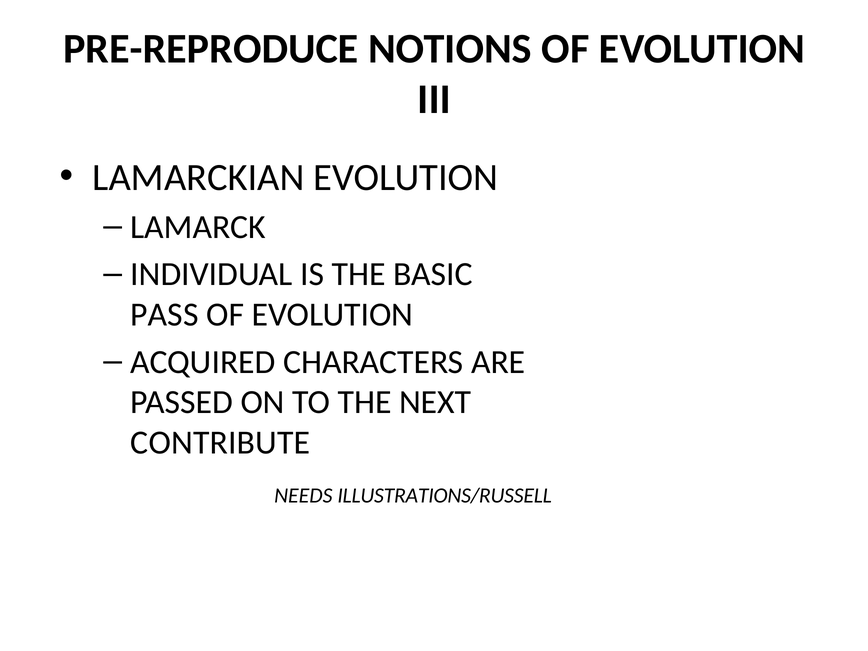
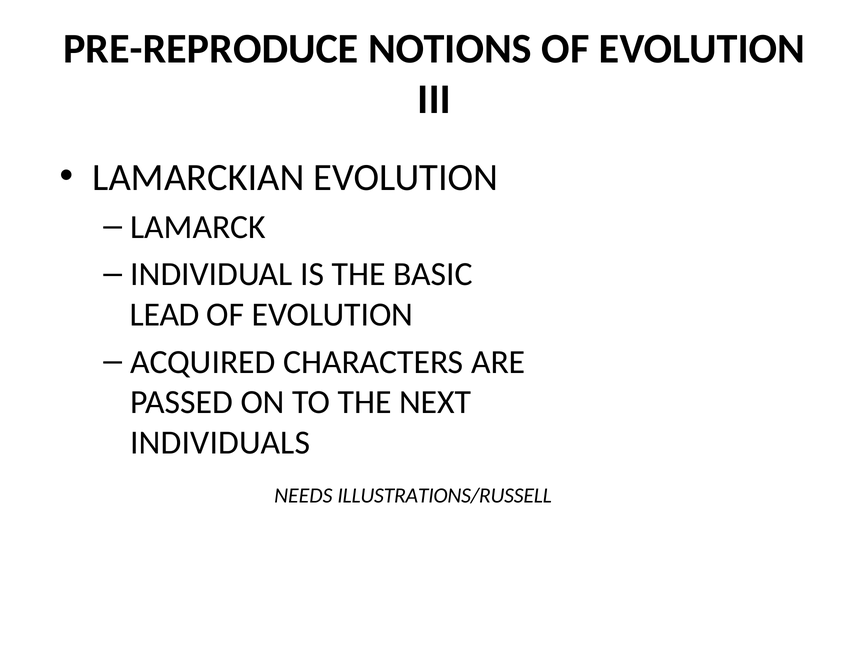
PASS: PASS -> LEAD
CONTRIBUTE: CONTRIBUTE -> INDIVIDUALS
